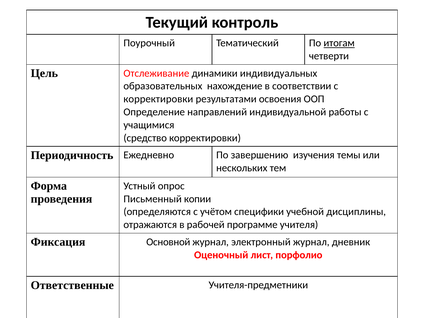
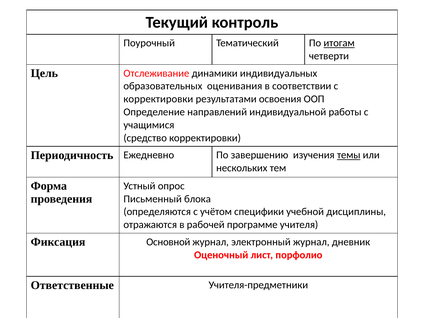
нахождение: нахождение -> оценивания
темы underline: none -> present
копии: копии -> блока
